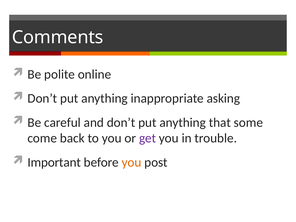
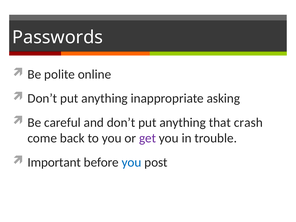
Comments: Comments -> Passwords
some: some -> crash
you at (132, 162) colour: orange -> blue
